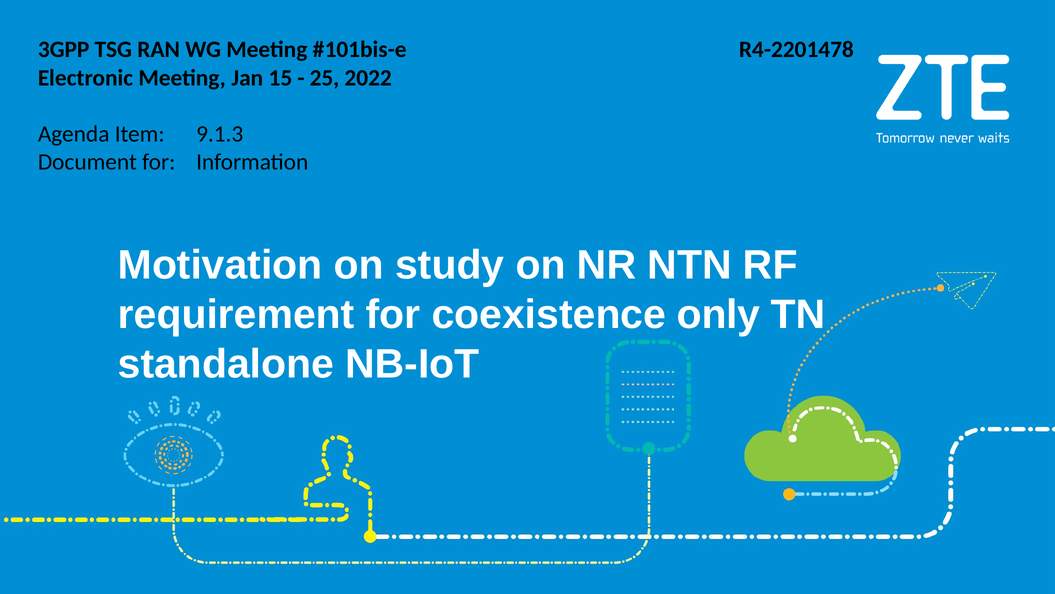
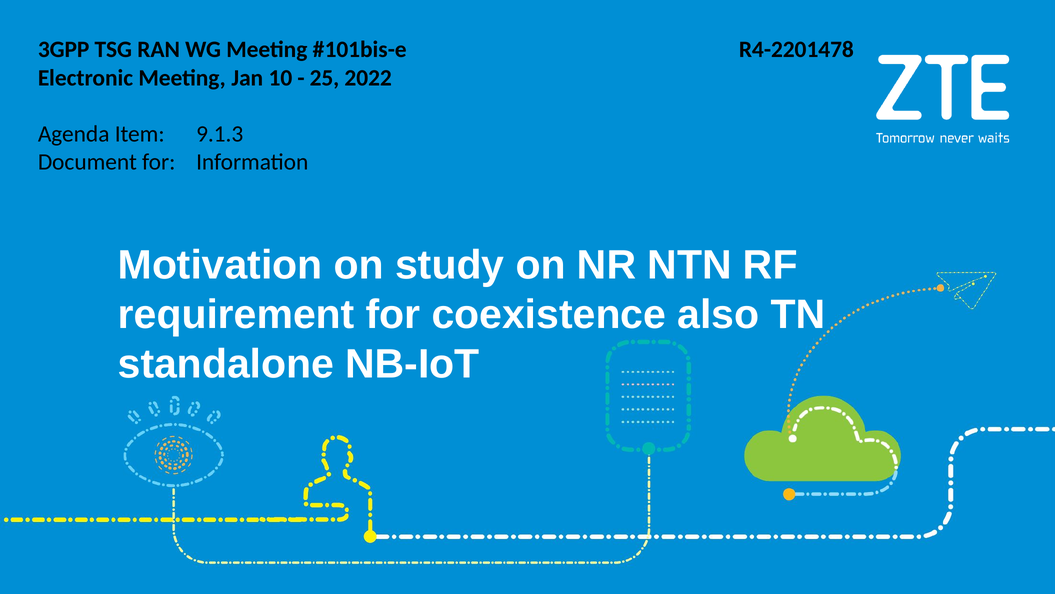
15: 15 -> 10
only: only -> also
